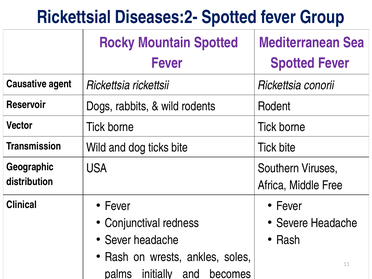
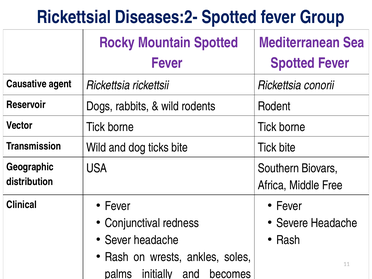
Viruses: Viruses -> Biovars
